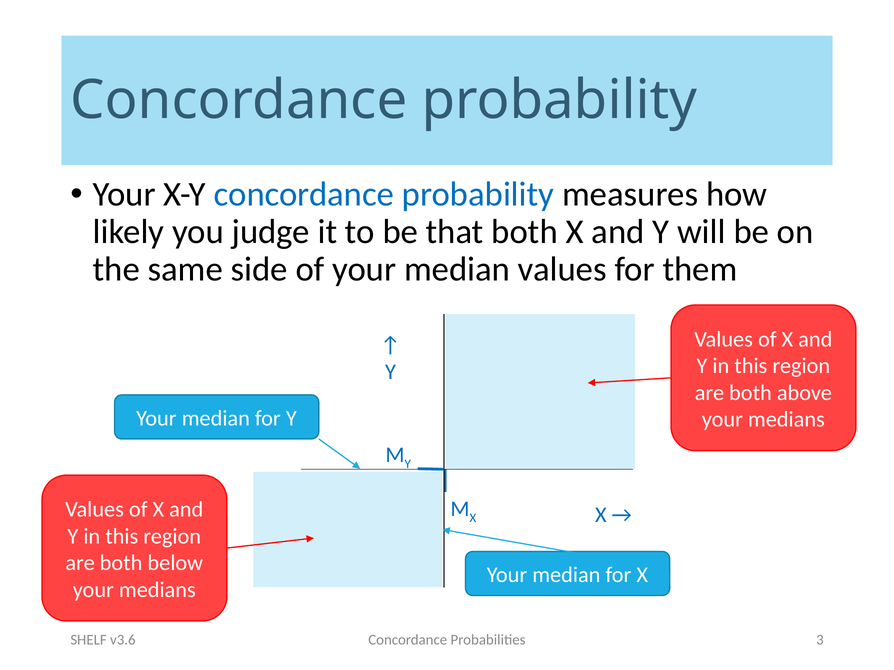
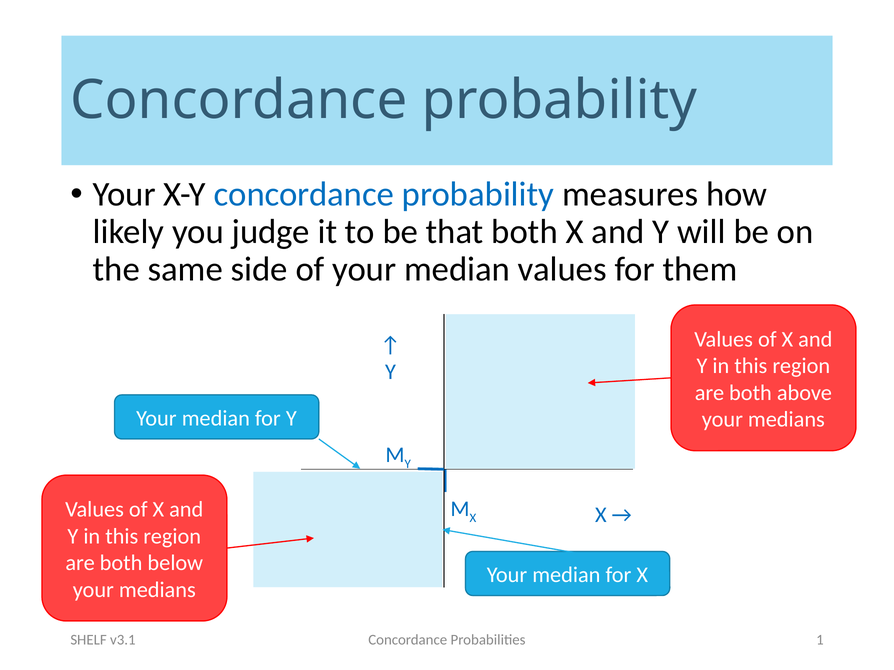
3: 3 -> 1
v3.6: v3.6 -> v3.1
